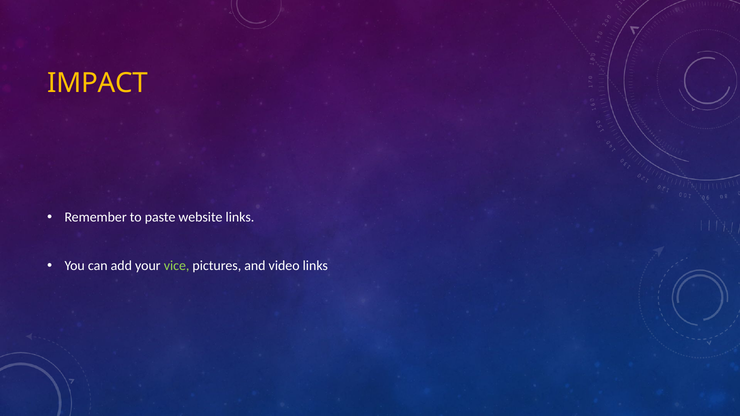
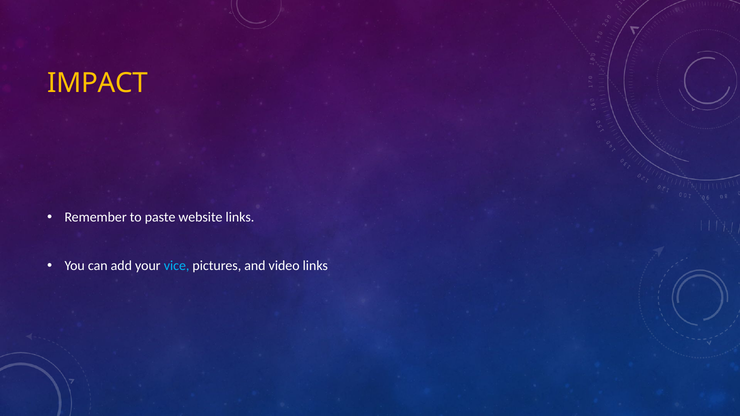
vice colour: light green -> light blue
